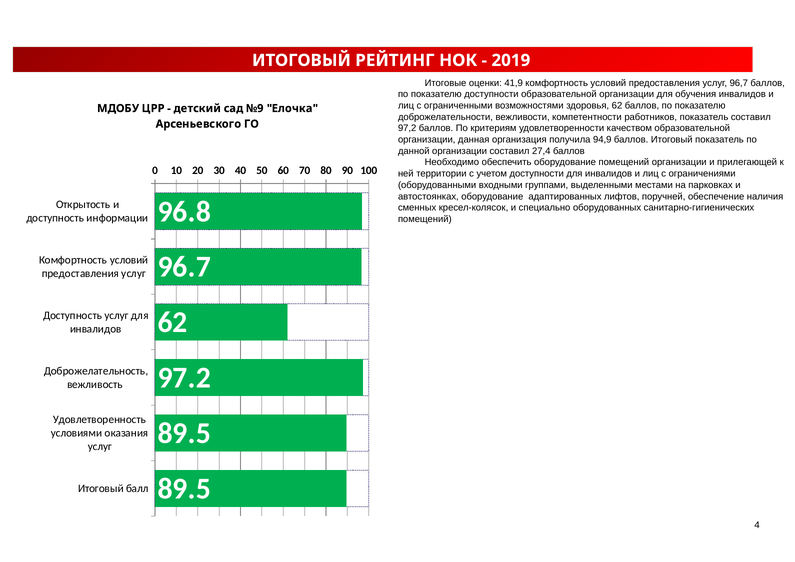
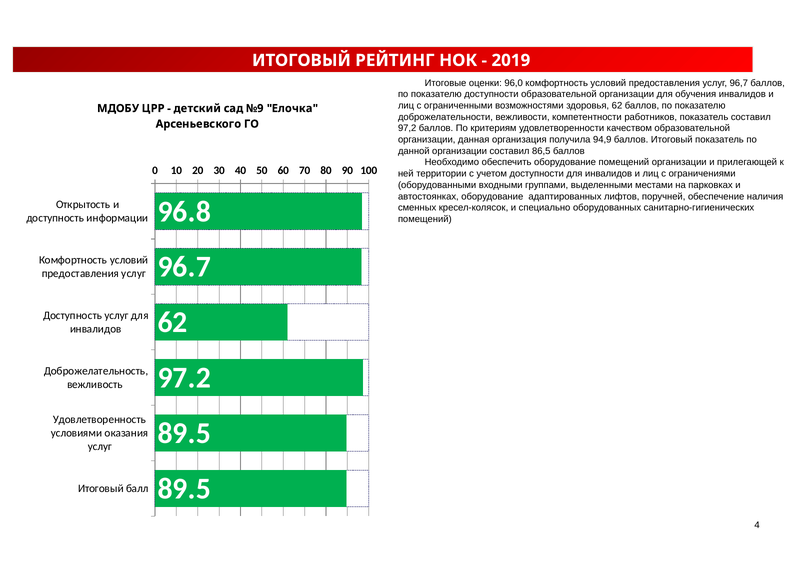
41,9: 41,9 -> 96,0
27,4: 27,4 -> 86,5
